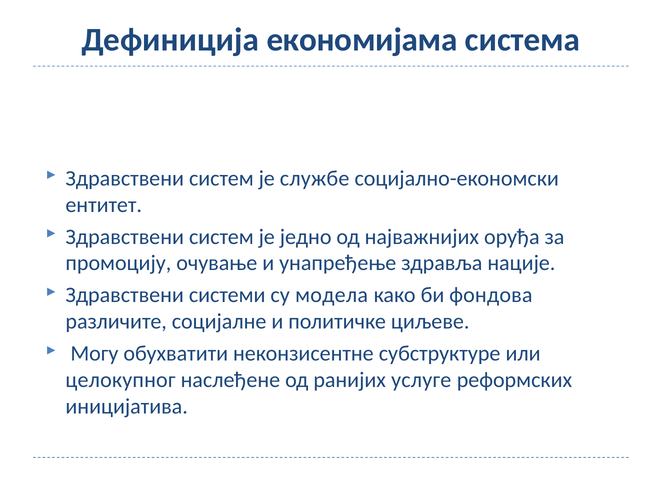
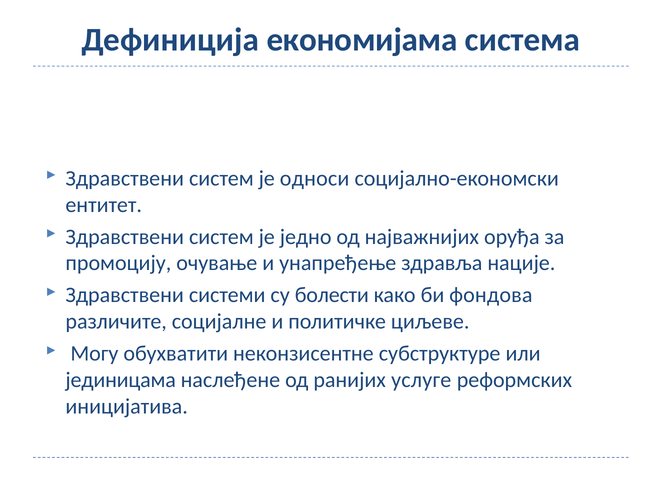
службе: службе -> односи
модела: модела -> болести
целокупног: целокупног -> јединицама
